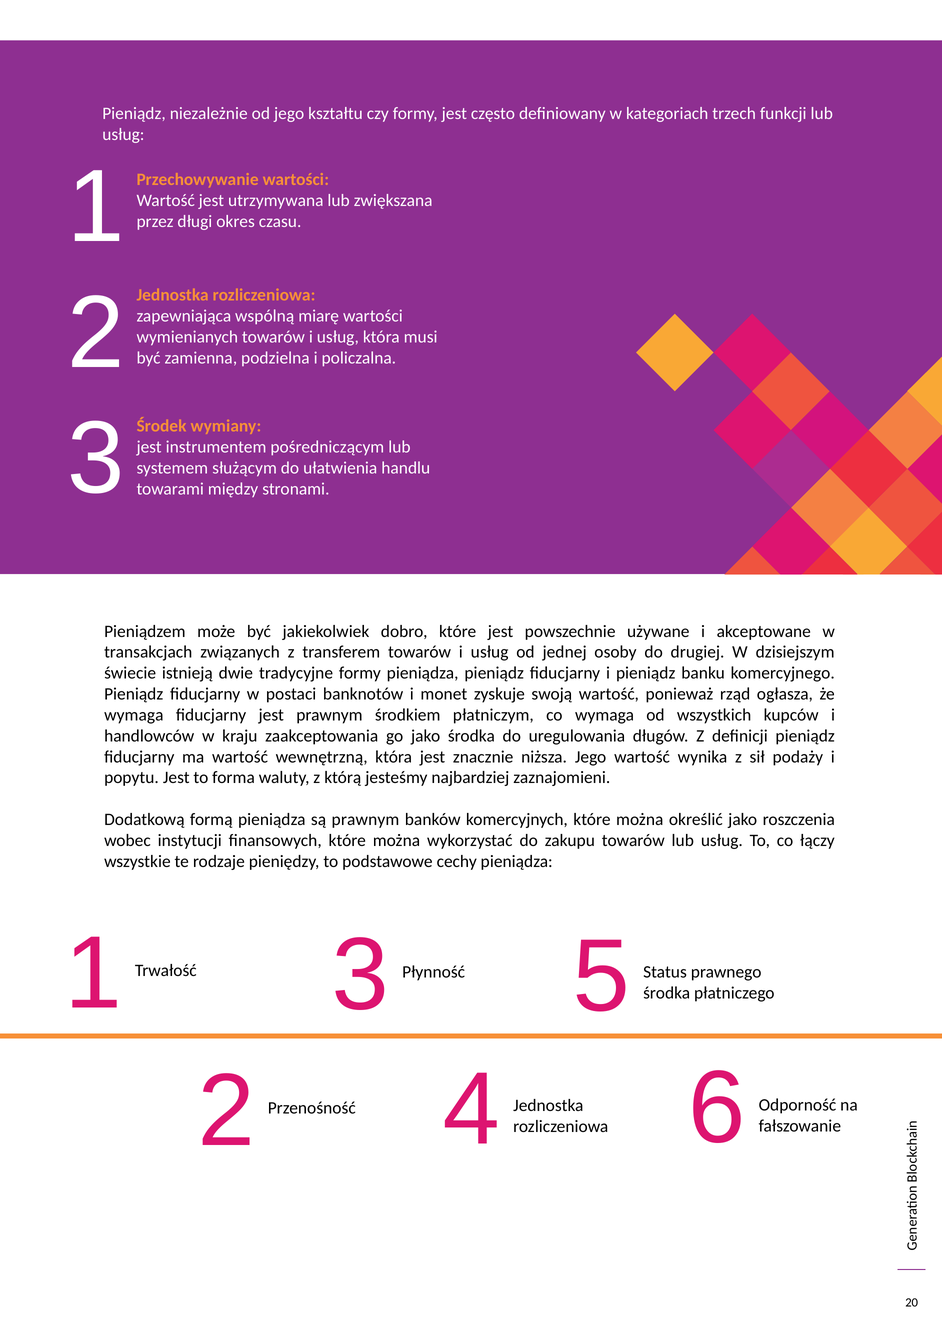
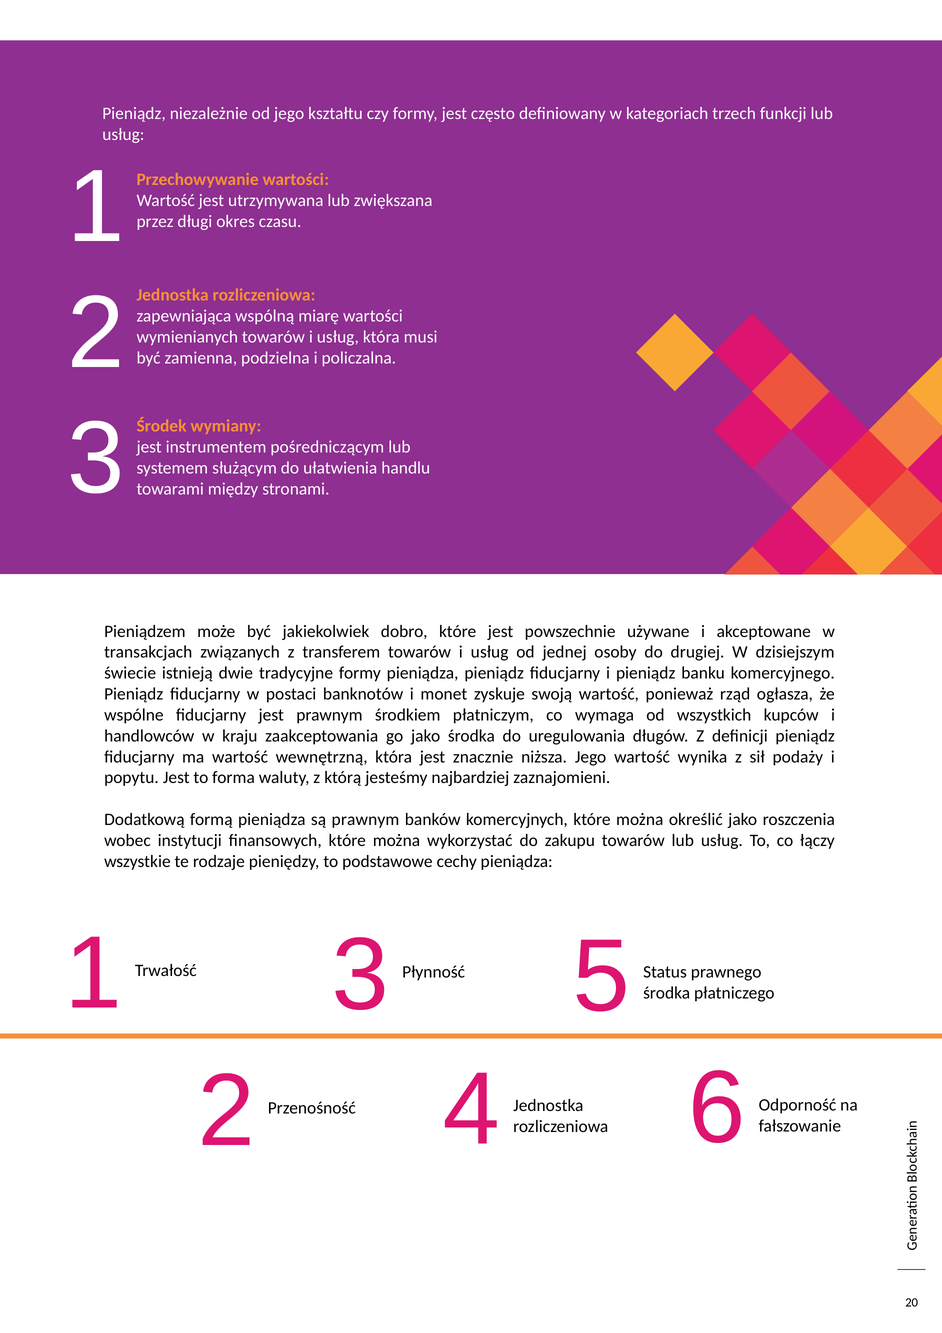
wymaga at (134, 715): wymaga -> wspólne
